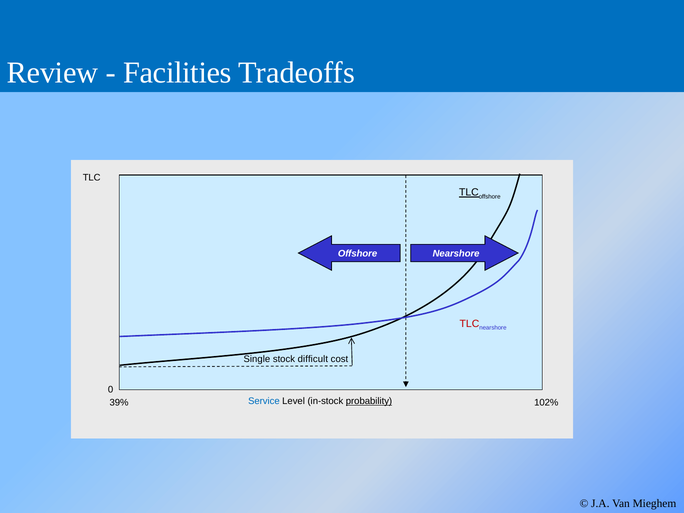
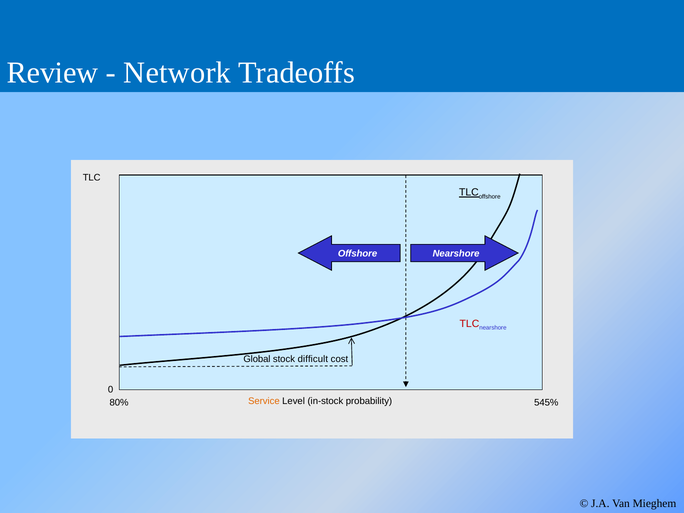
Facilities: Facilities -> Network
Single: Single -> Global
Service colour: blue -> orange
probability underline: present -> none
39%: 39% -> 80%
102%: 102% -> 545%
